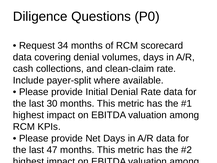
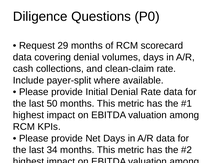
34: 34 -> 29
30: 30 -> 50
47: 47 -> 34
